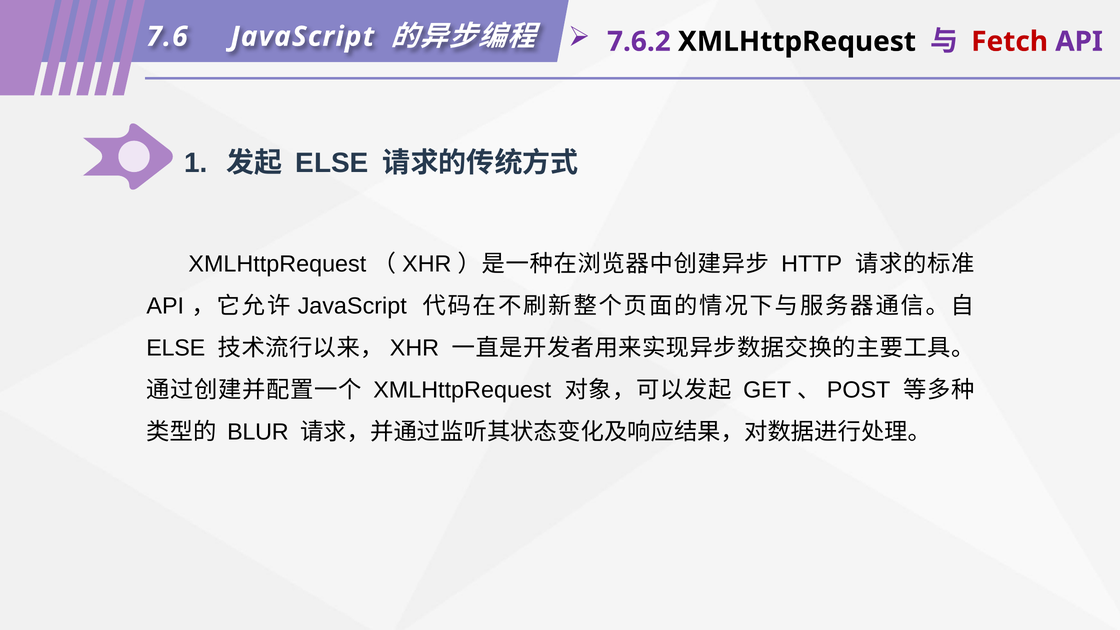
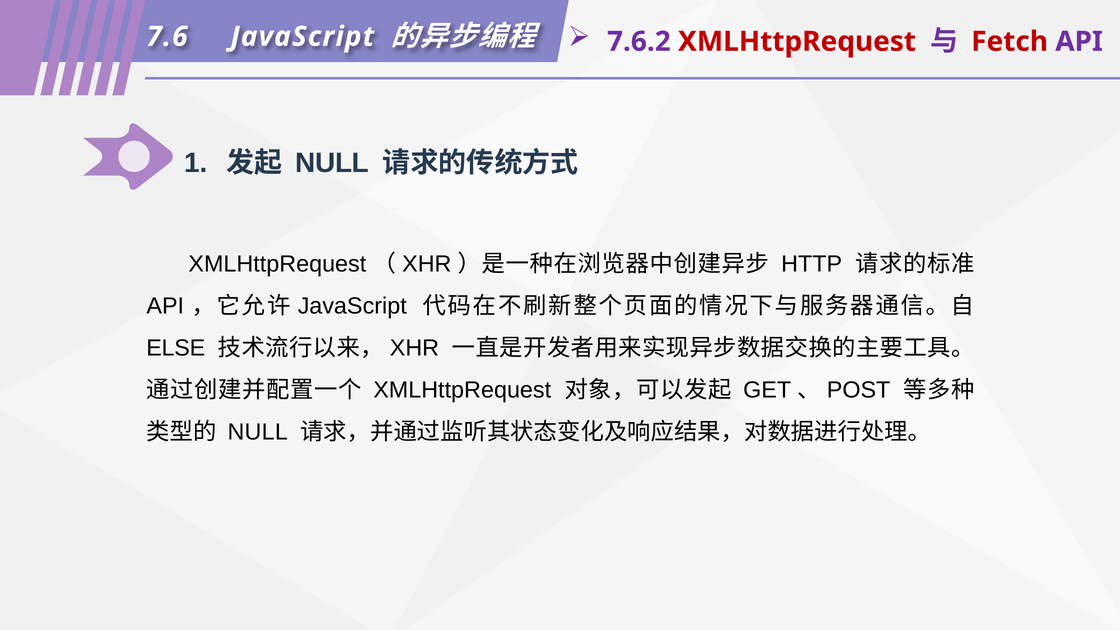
XMLHttpRequest at (797, 42) colour: black -> red
ELSE at (332, 163): ELSE -> NULL
BLUR at (258, 432): BLUR -> NULL
